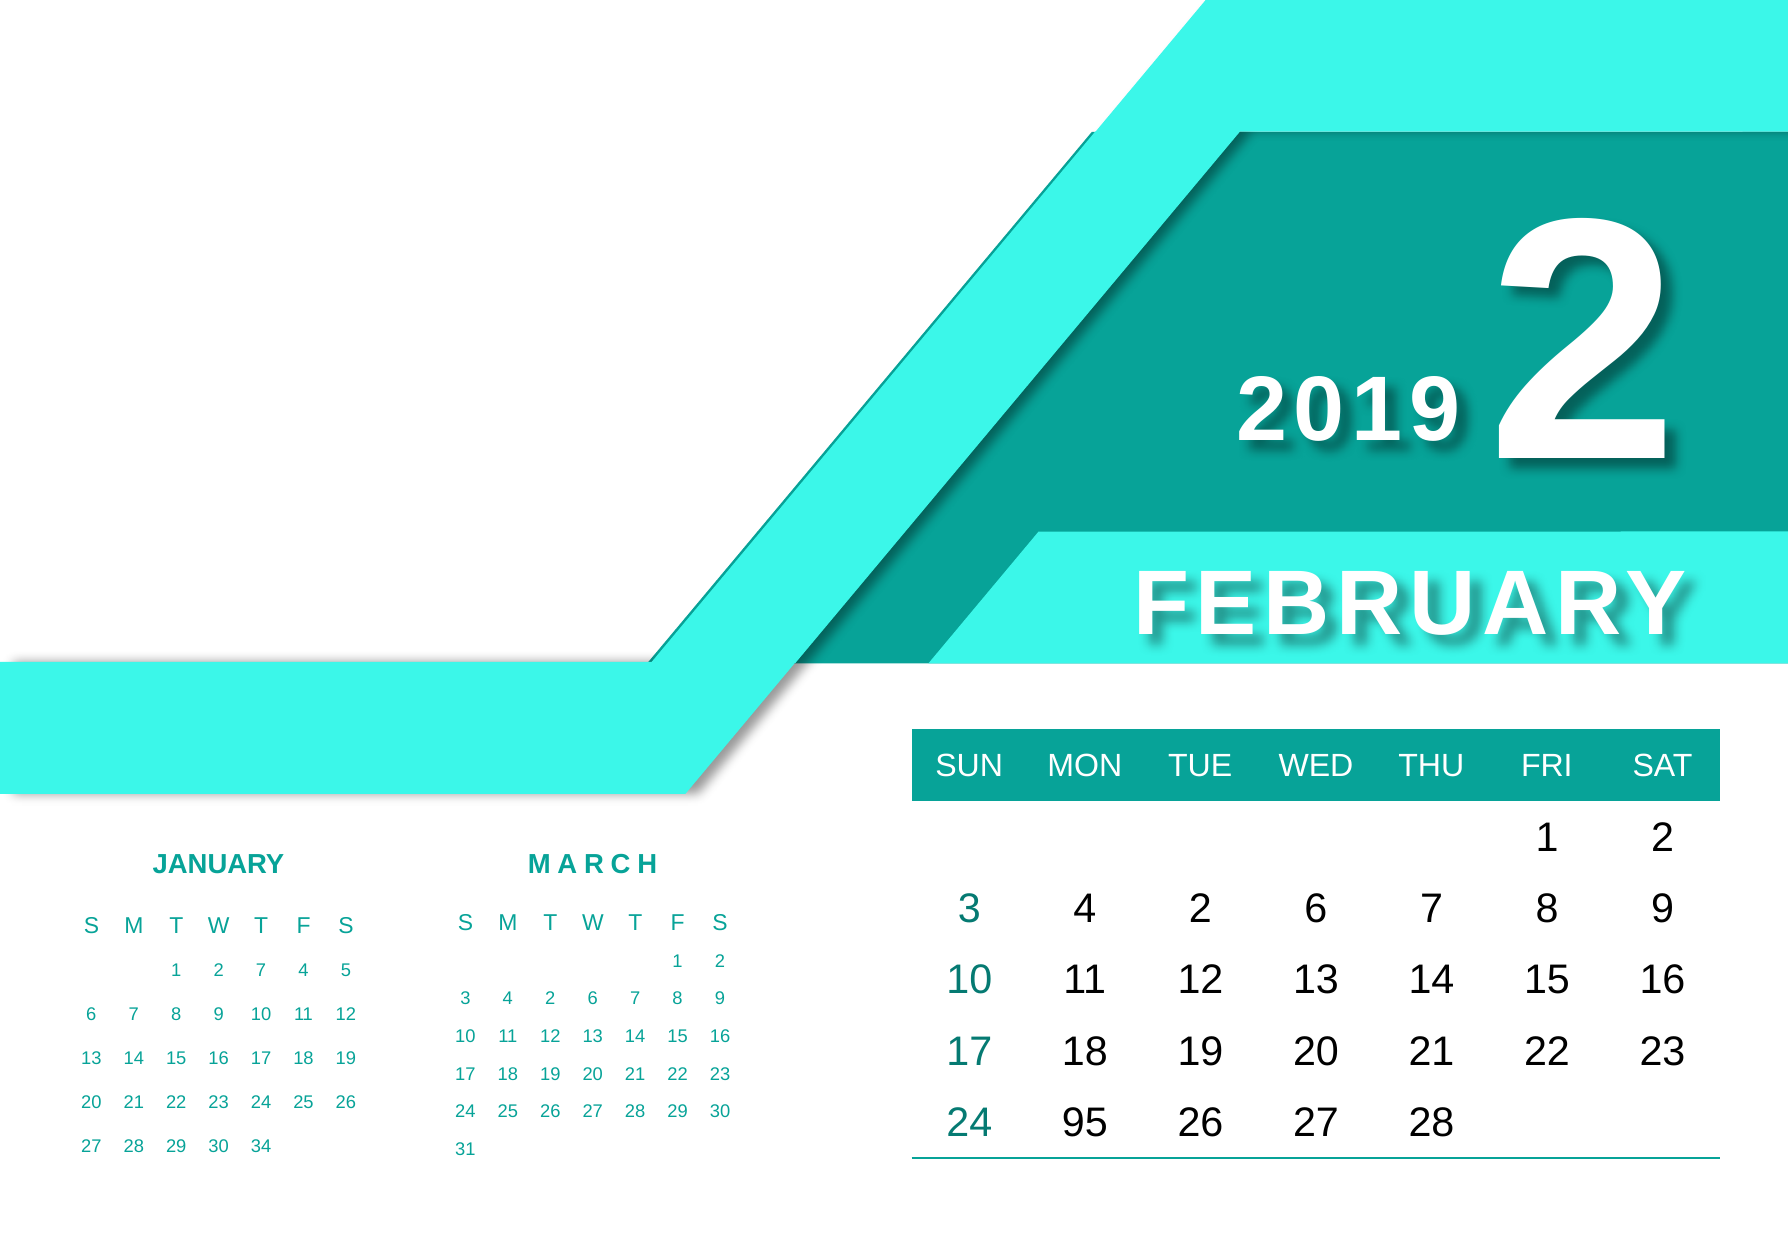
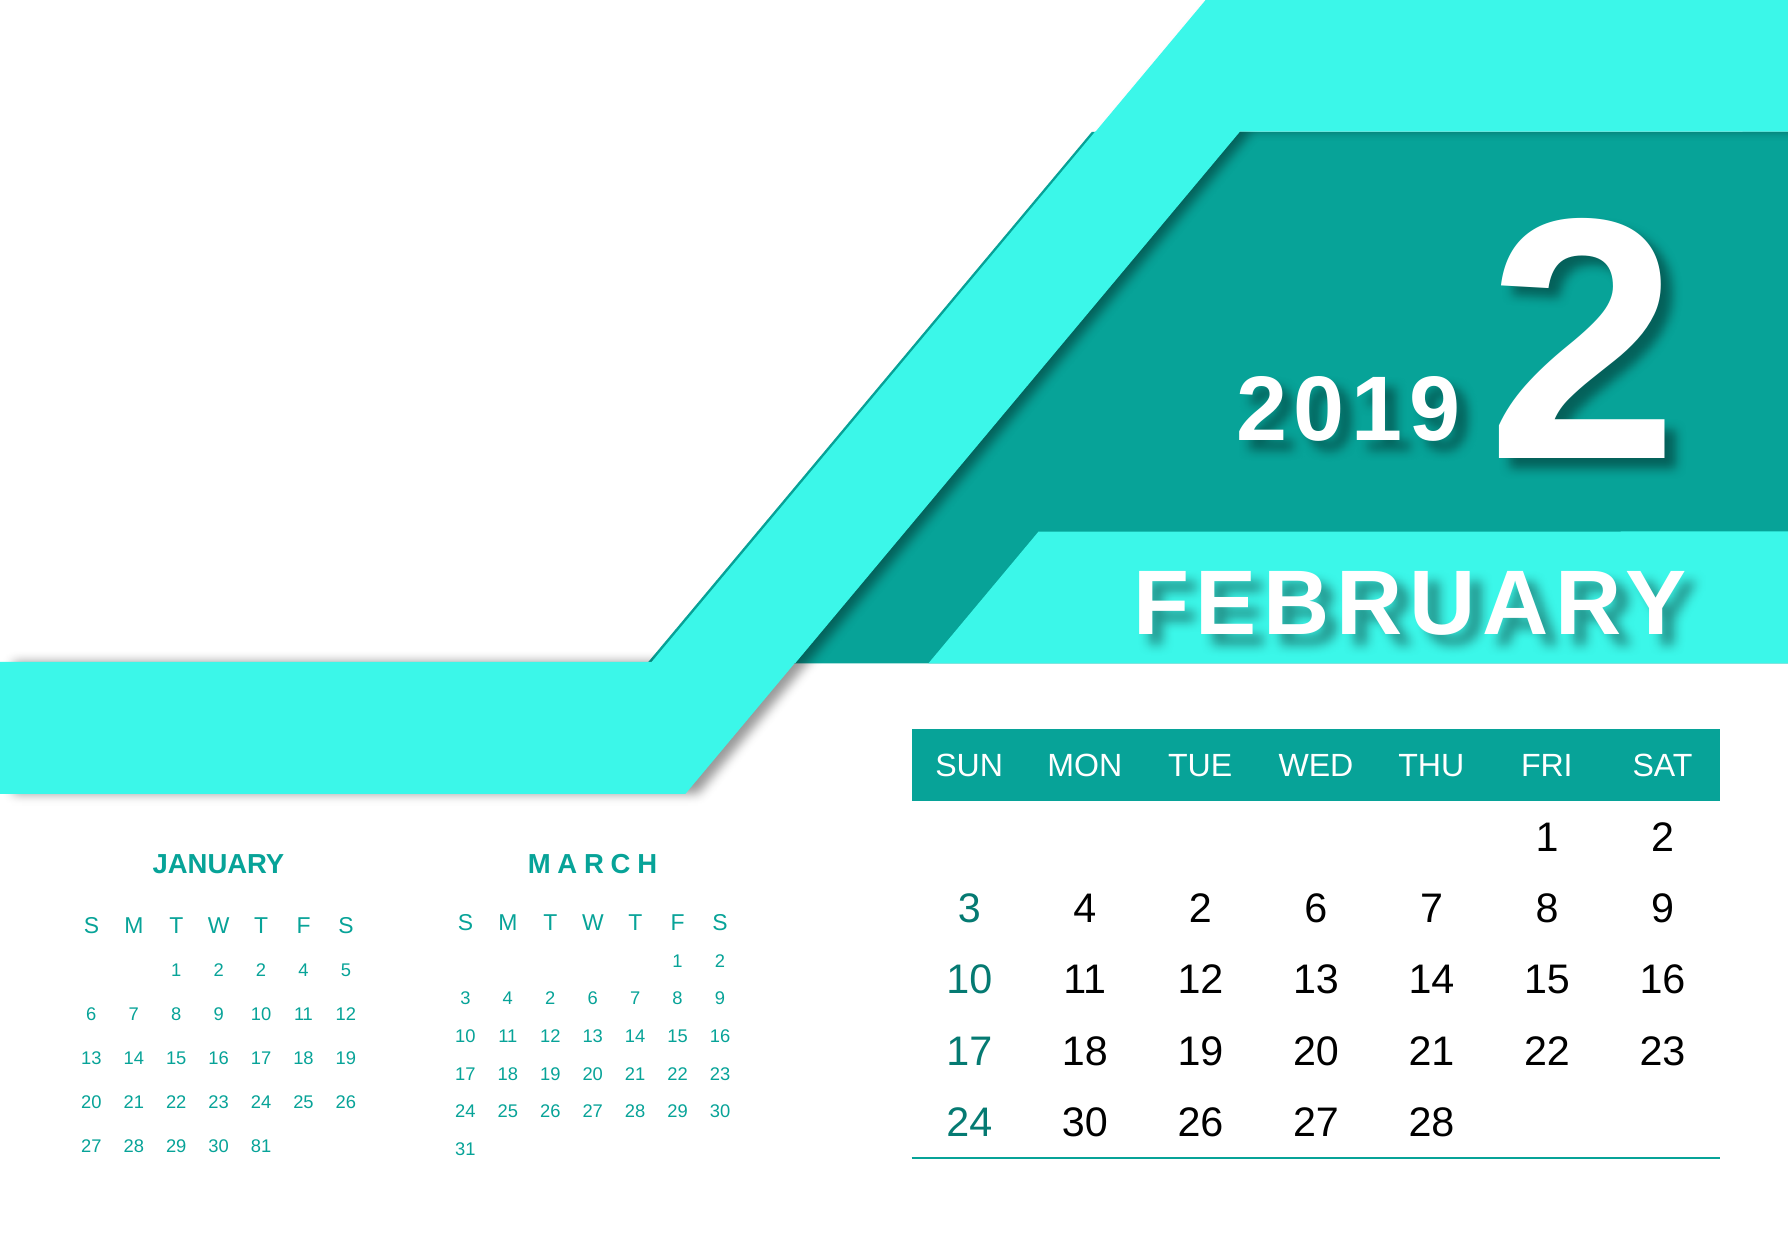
2 7: 7 -> 2
24 95: 95 -> 30
34: 34 -> 81
